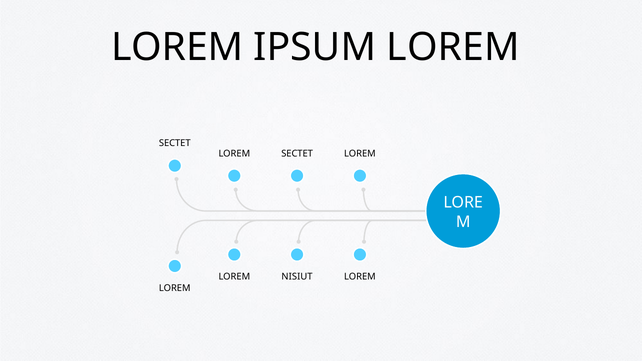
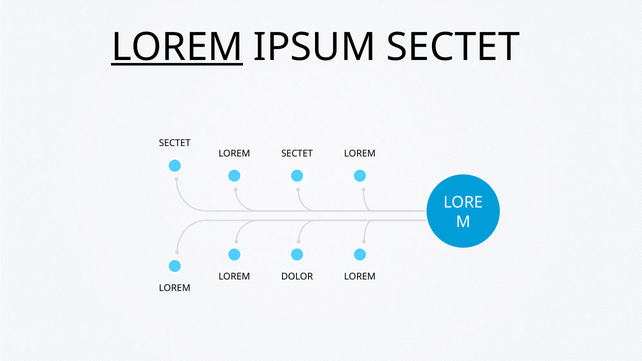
LOREM at (177, 47) underline: none -> present
IPSUM LOREM: LOREM -> SECTET
NISIUT: NISIUT -> DOLOR
